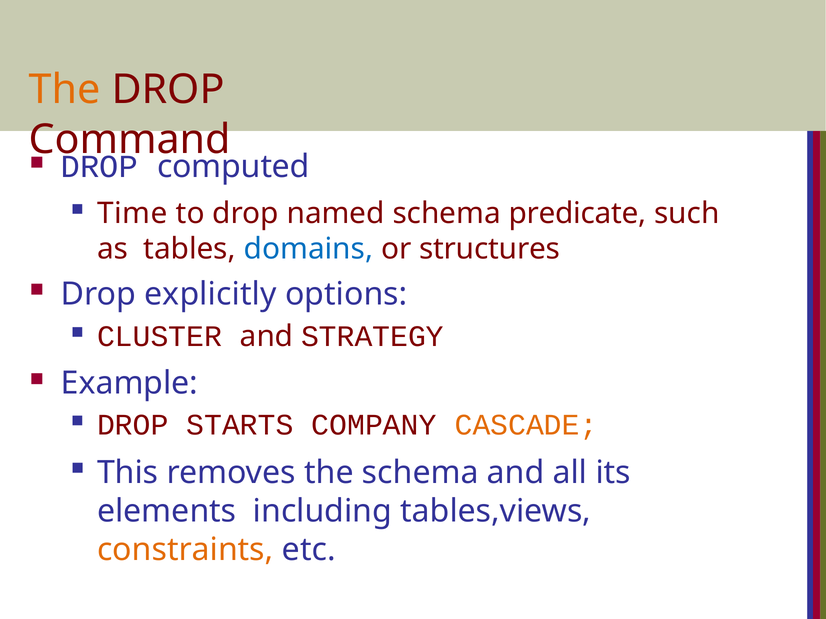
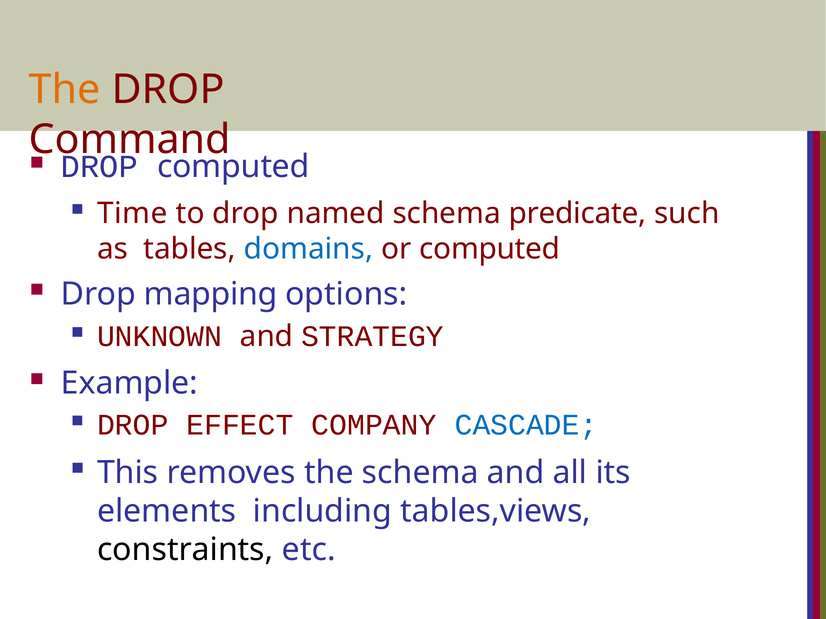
or structures: structures -> computed
explicitly: explicitly -> mapping
CLUSTER: CLUSTER -> UNKNOWN
STARTS: STARTS -> EFFECT
CASCADE colour: orange -> blue
constraints colour: orange -> black
